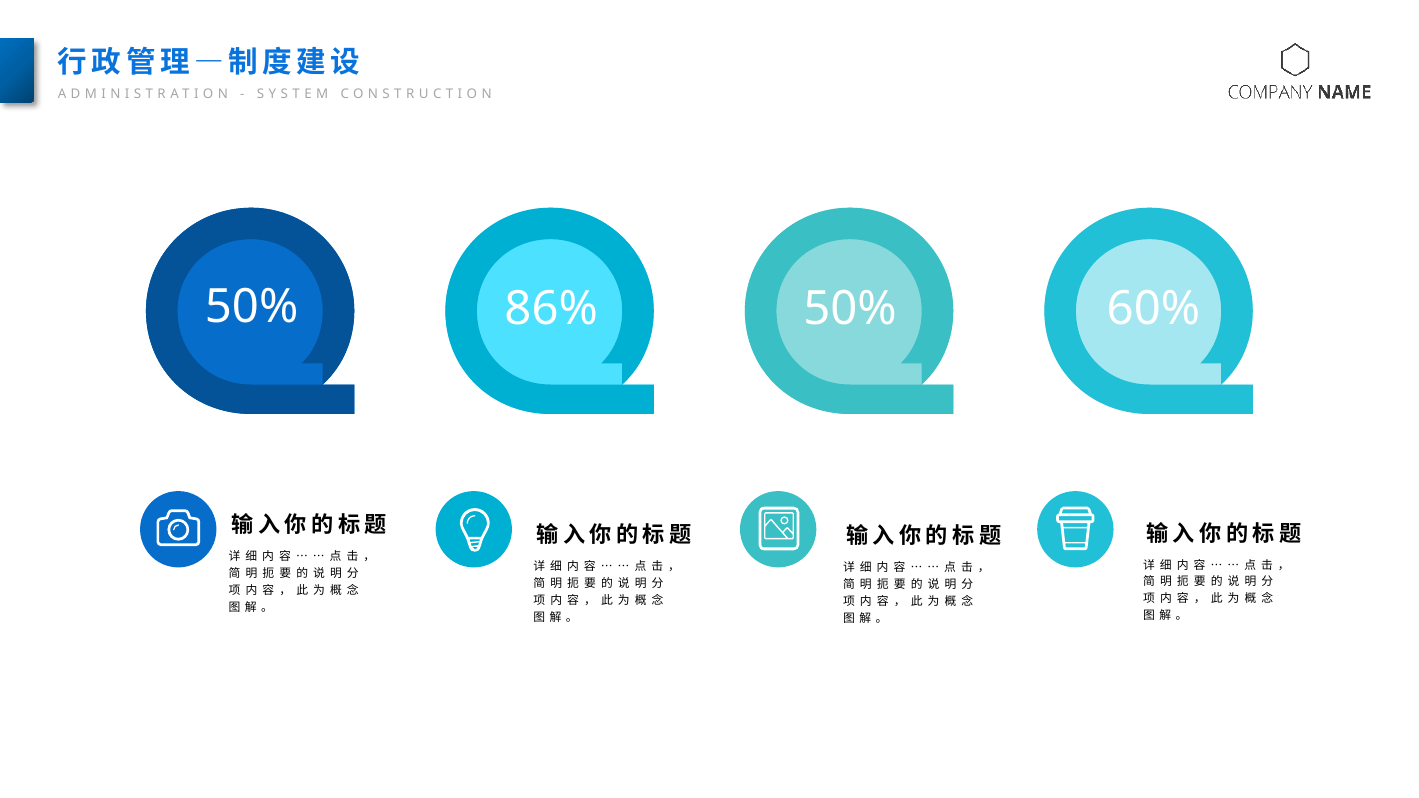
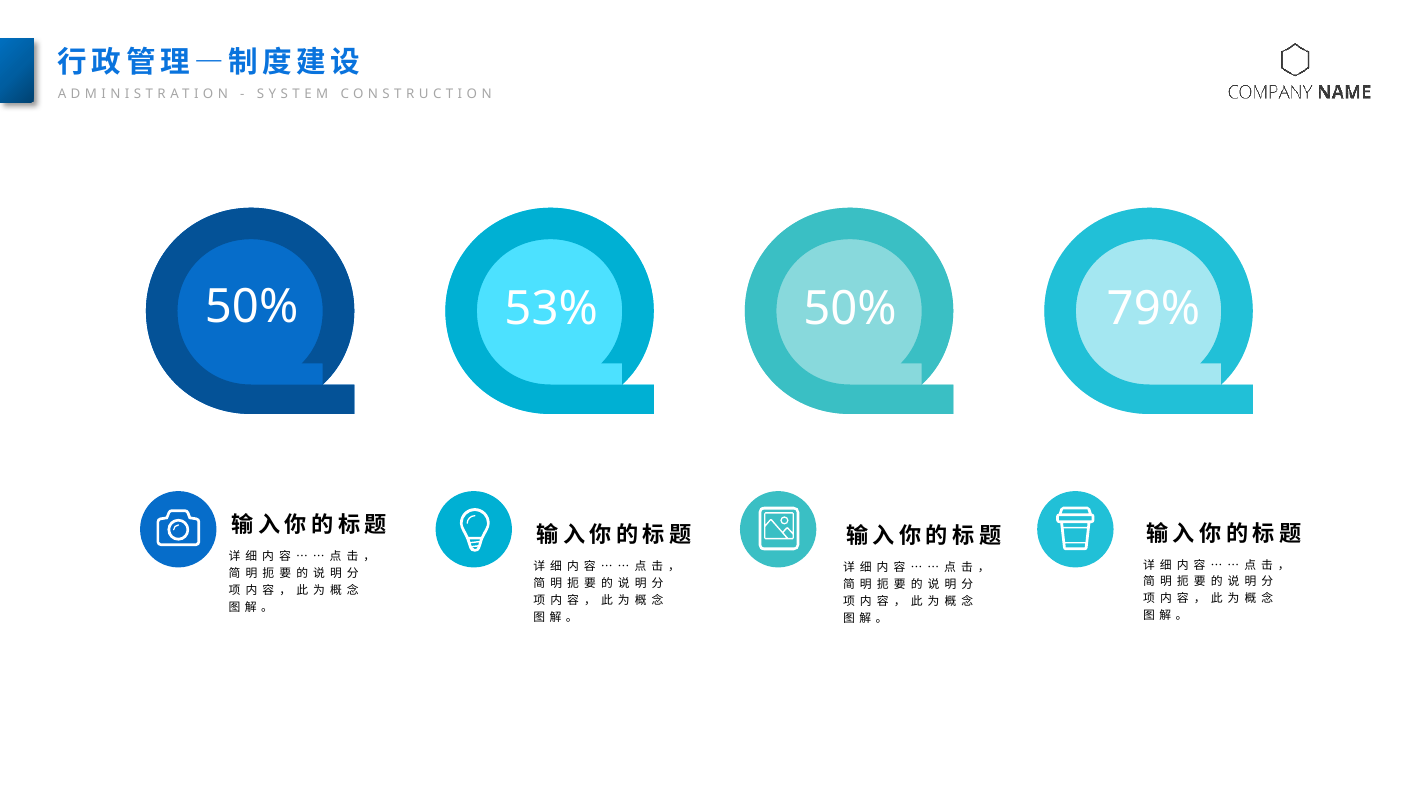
86%: 86% -> 53%
60%: 60% -> 79%
